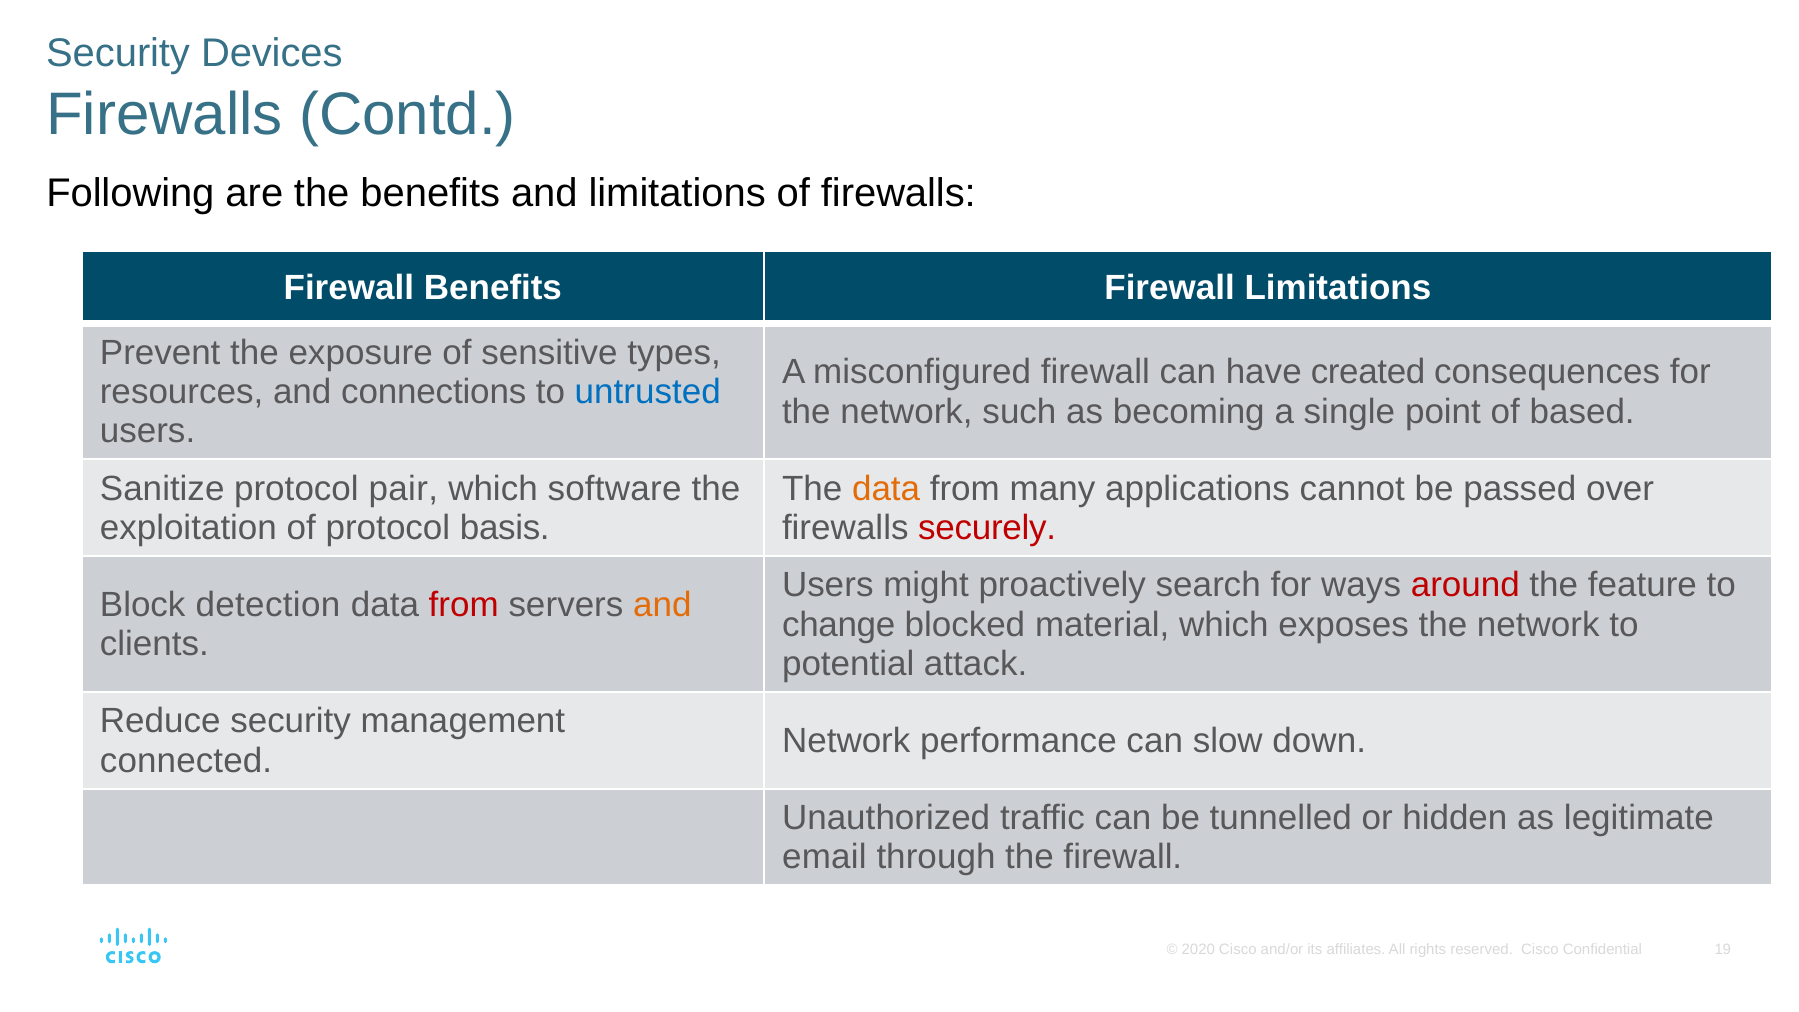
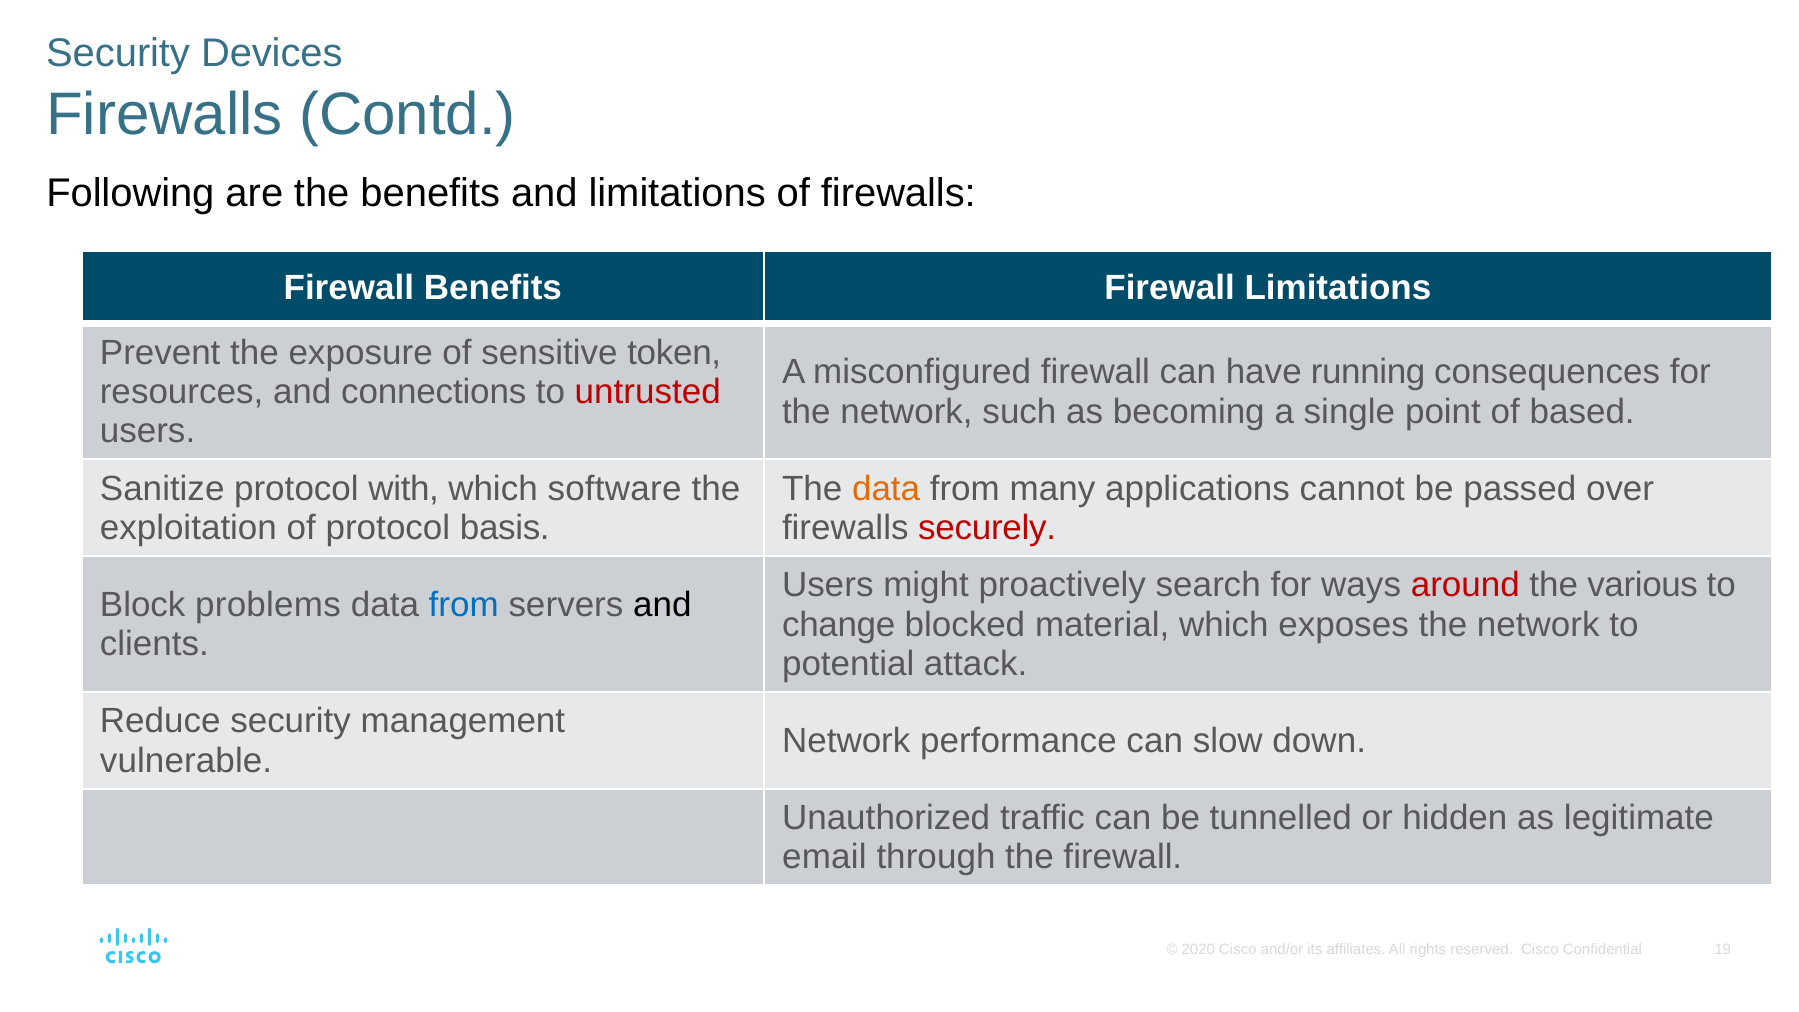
types: types -> token
created: created -> running
untrusted colour: blue -> red
pair: pair -> with
feature: feature -> various
detection: detection -> problems
from at (464, 605) colour: red -> blue
and at (662, 605) colour: orange -> black
connected: connected -> vulnerable
